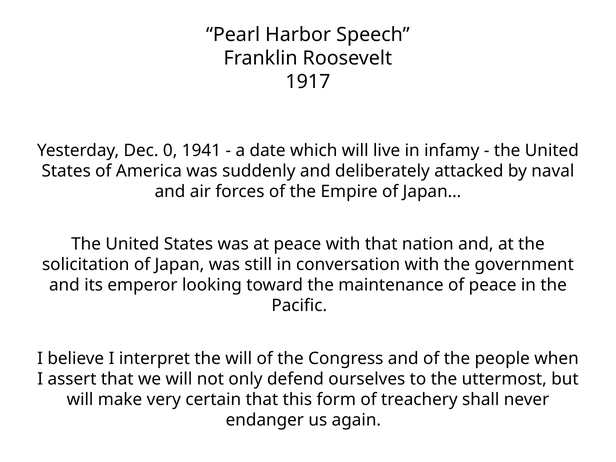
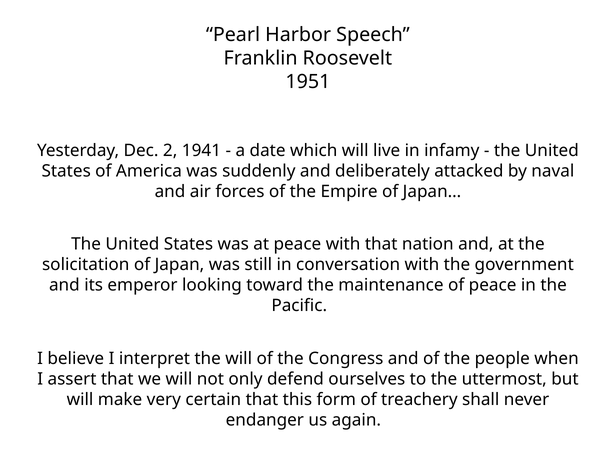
1917: 1917 -> 1951
0: 0 -> 2
